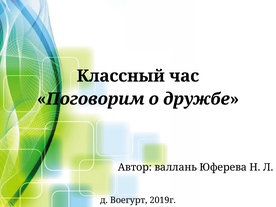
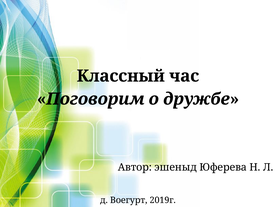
валлань: валлань -> эшеныд
